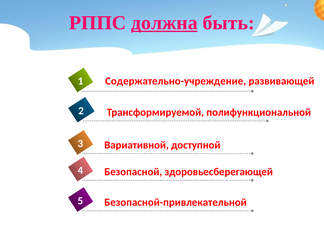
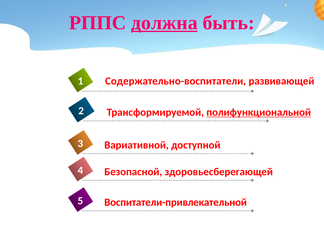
Содержательно-учреждение: Содержательно-учреждение -> Содержательно-воспитатели
полифункциональной underline: none -> present
Безопасной-привлекательной: Безопасной-привлекательной -> Воспитатели-привлекательной
